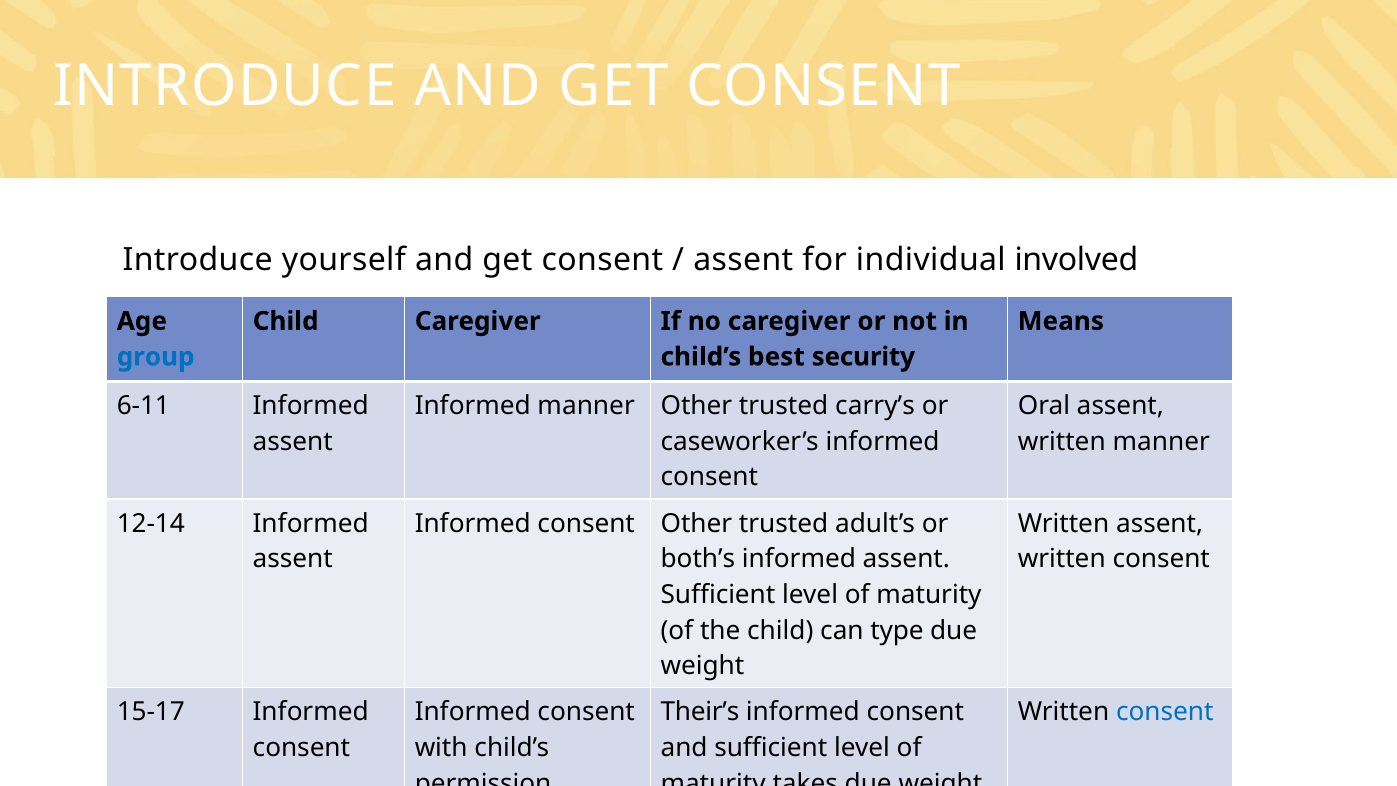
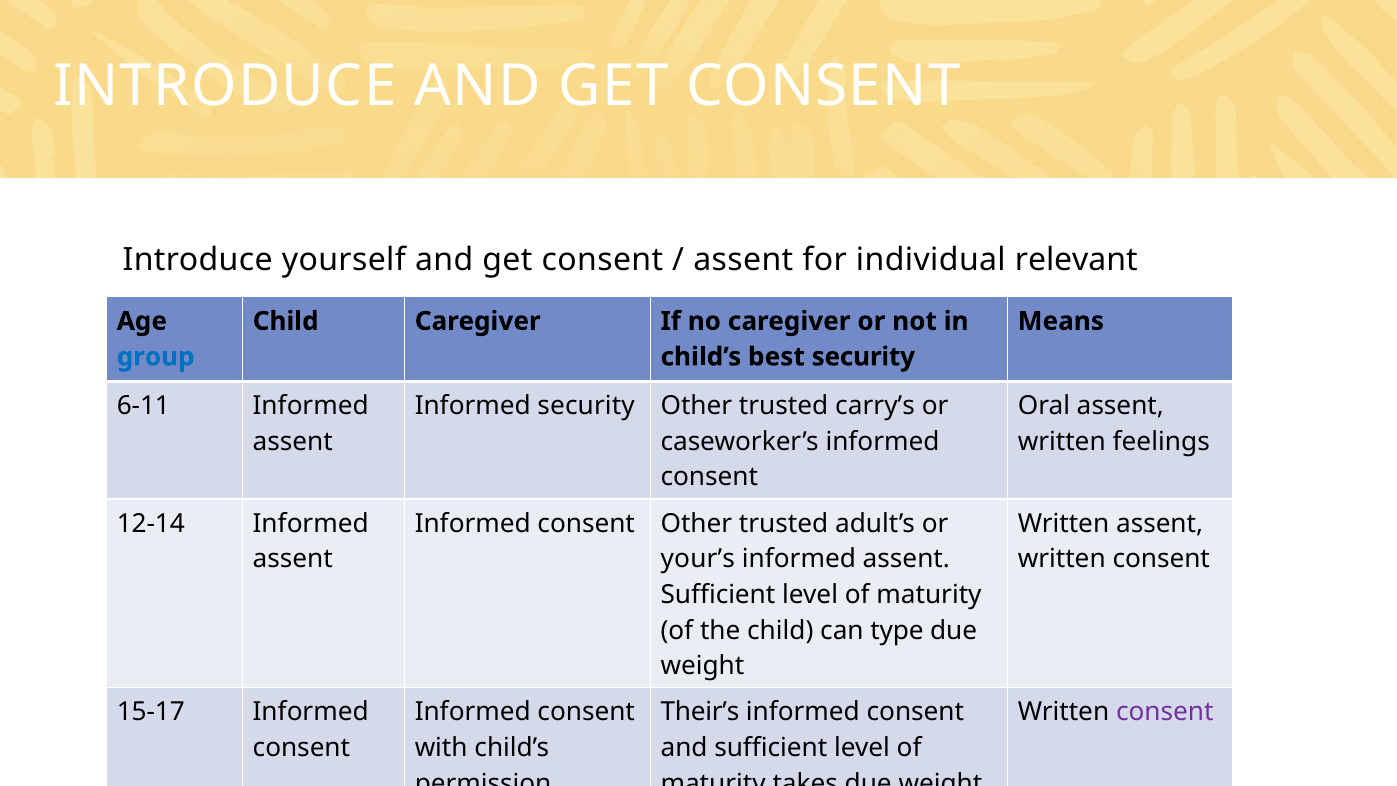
involved: involved -> relevant
Informed manner: manner -> security
written manner: manner -> feelings
both’s: both’s -> your’s
consent at (1165, 712) colour: blue -> purple
